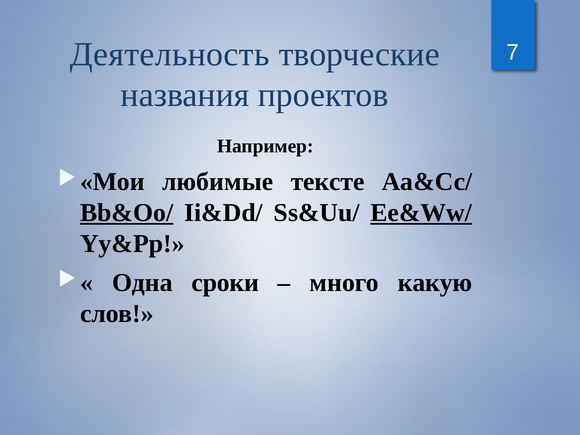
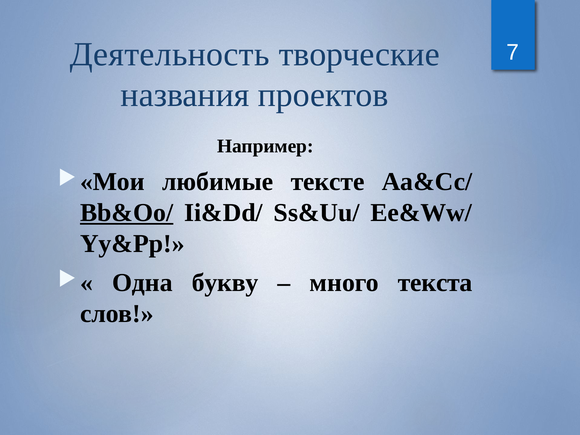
Ee&Ww/ underline: present -> none
сроки: сроки -> букву
какую: какую -> текста
